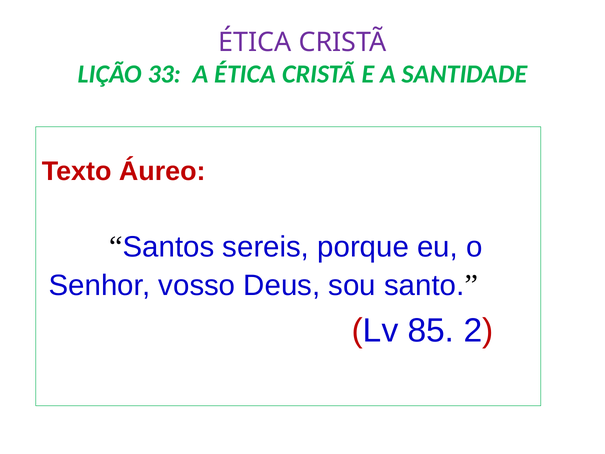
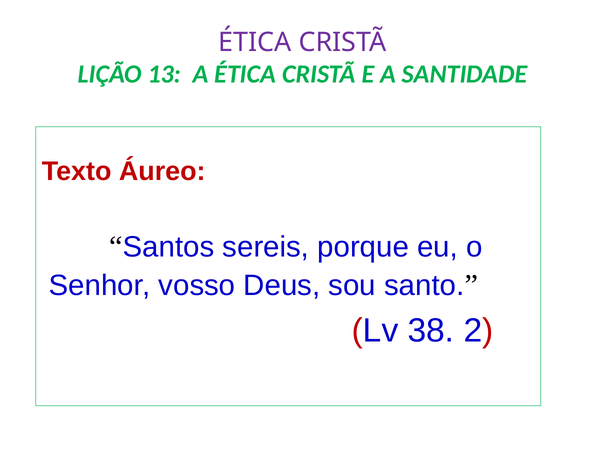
33: 33 -> 13
85: 85 -> 38
